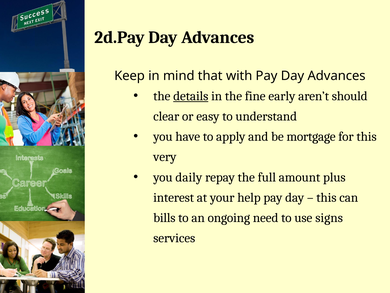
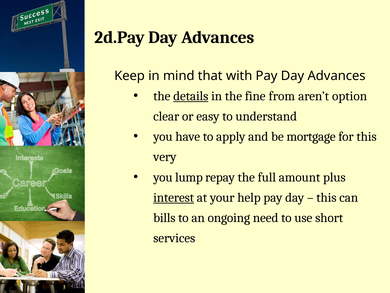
early: early -> from
should: should -> option
daily: daily -> lump
interest underline: none -> present
signs: signs -> short
